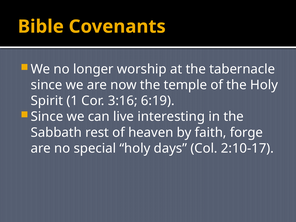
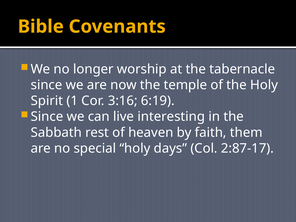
forge: forge -> them
2:10-17: 2:10-17 -> 2:87-17
